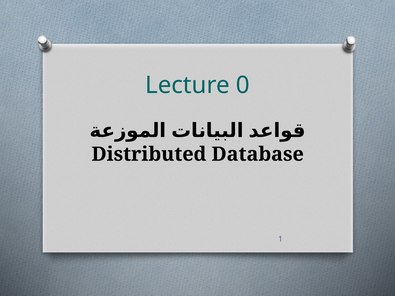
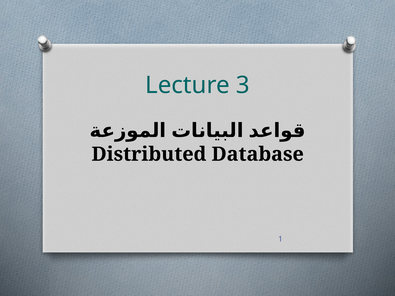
0: 0 -> 3
